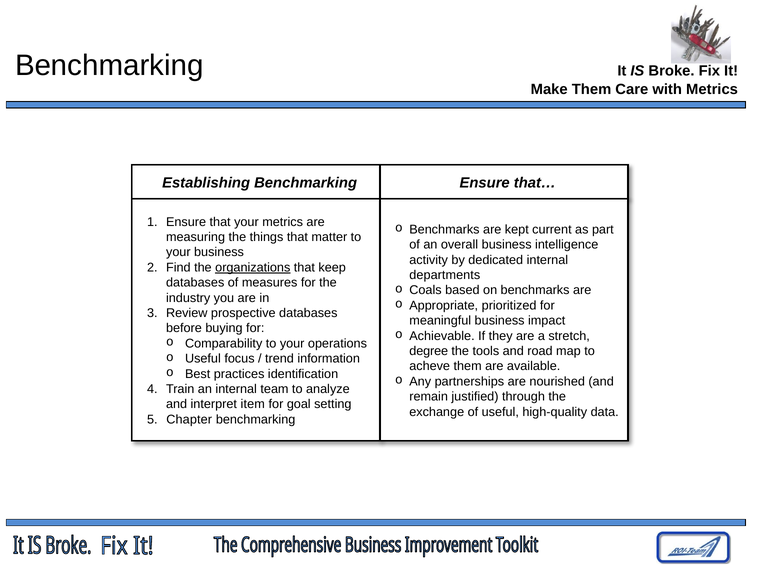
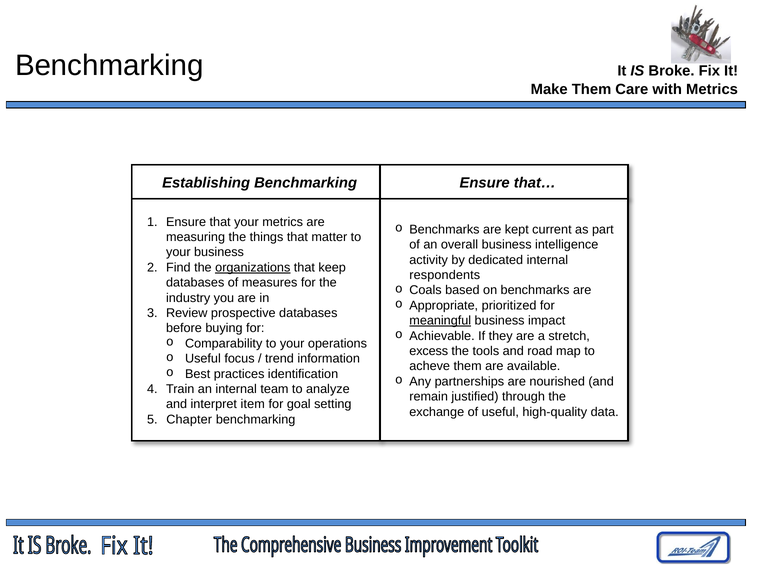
departments: departments -> respondents
meaningful underline: none -> present
degree: degree -> excess
